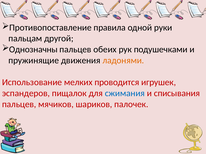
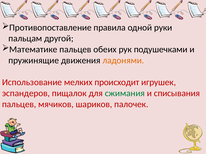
Однозначны: Однозначны -> Математике
проводится: проводится -> происходит
сжимания colour: blue -> green
